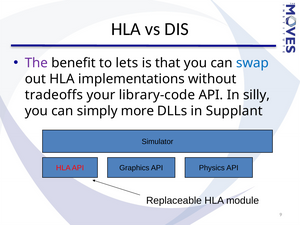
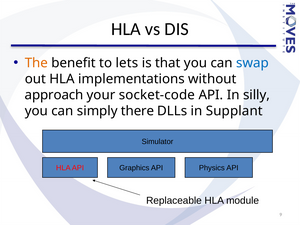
The colour: purple -> orange
tradeoffs: tradeoffs -> approach
library-code: library-code -> socket-code
more: more -> there
